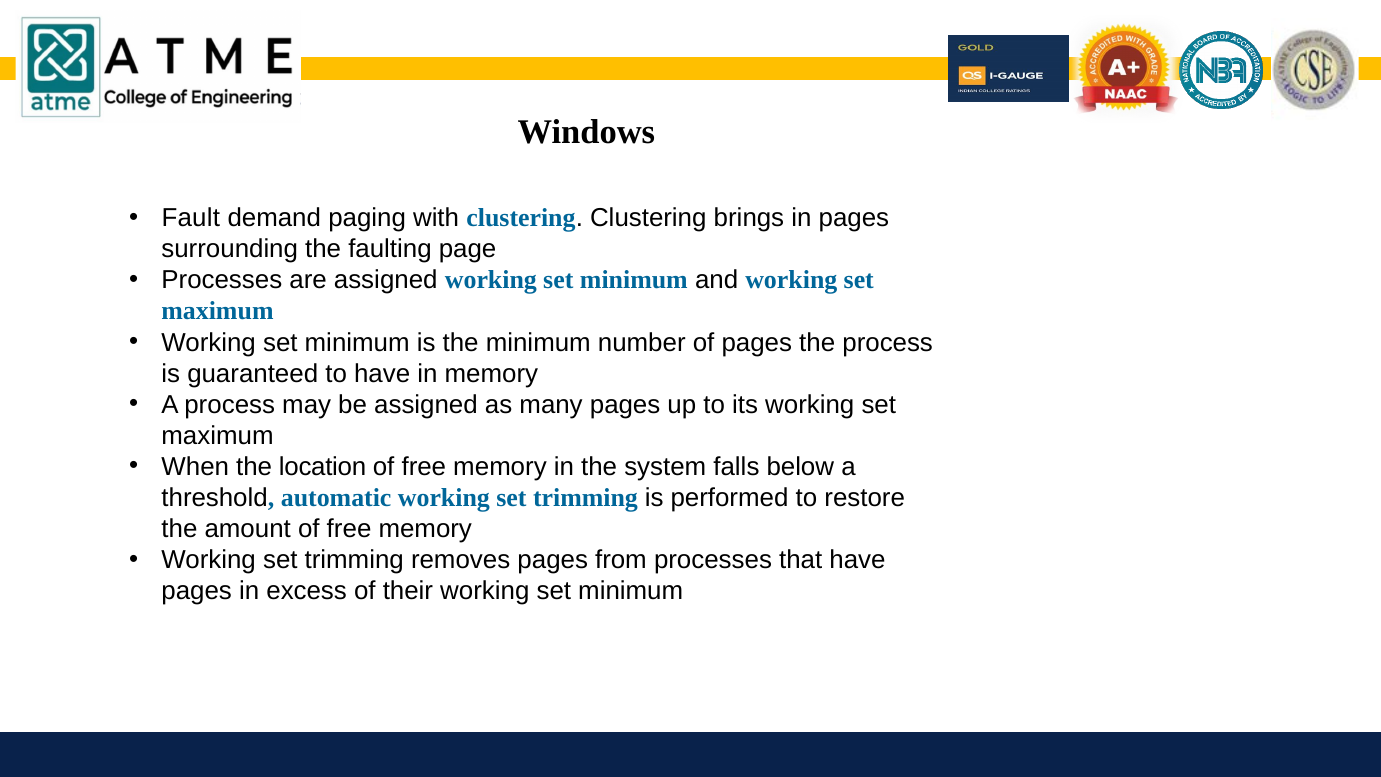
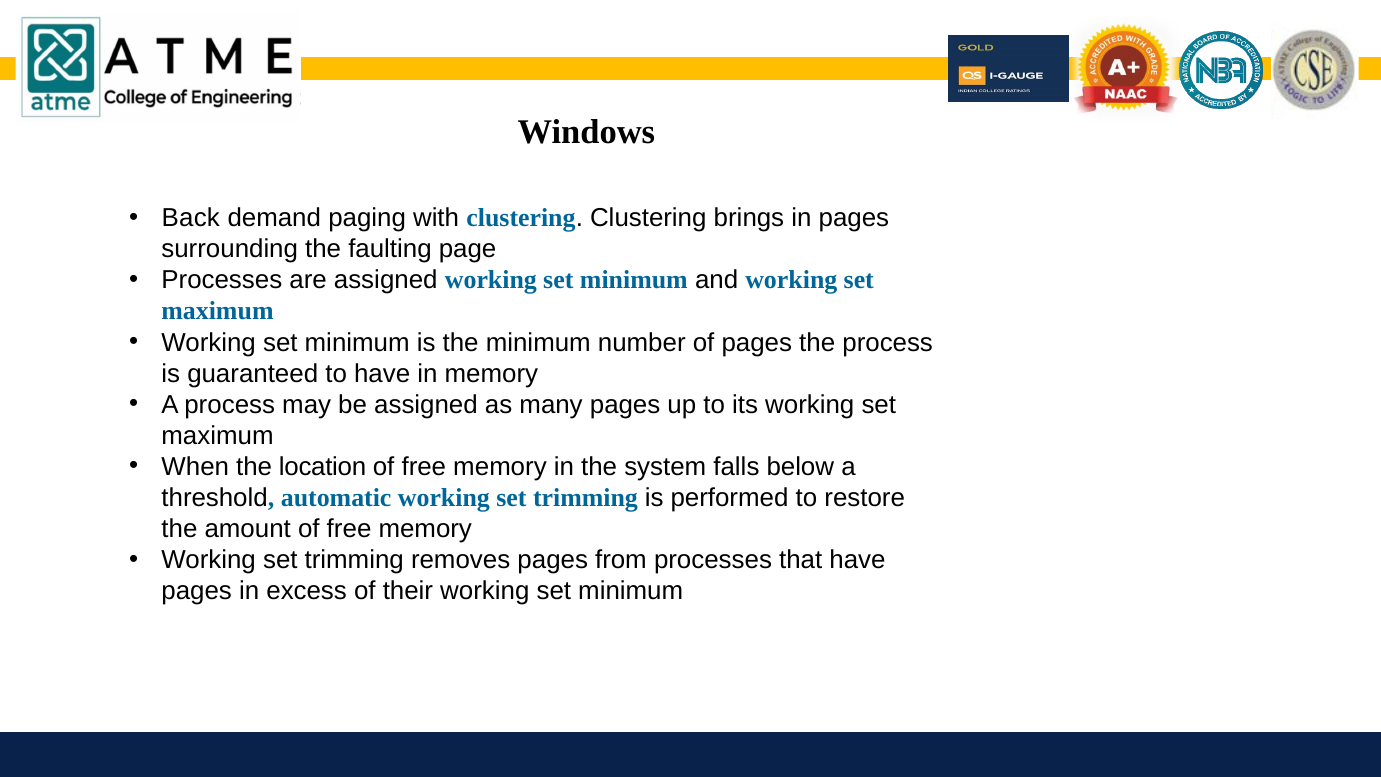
Fault: Fault -> Back
